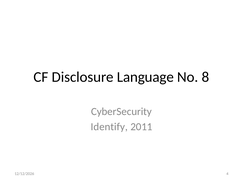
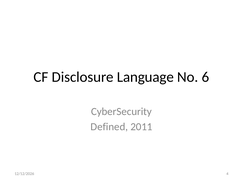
8: 8 -> 6
Identify: Identify -> Defined
